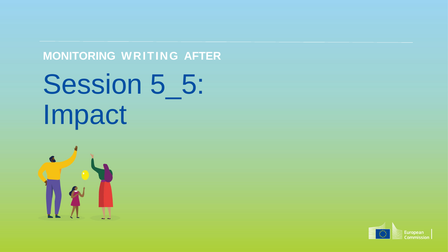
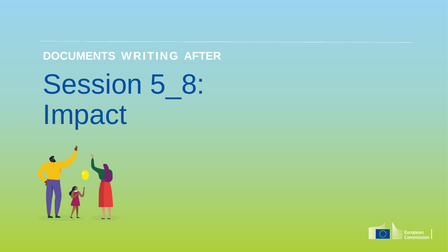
MONITORING: MONITORING -> DOCUMENTS
5_5: 5_5 -> 5_8
